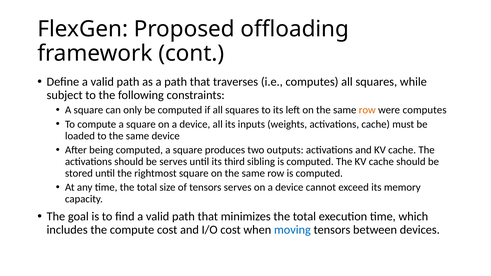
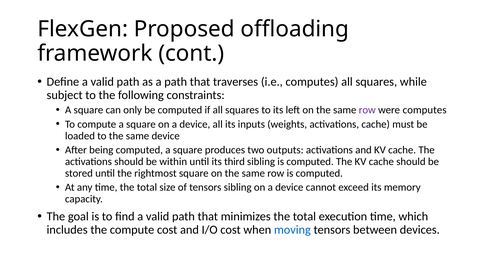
row at (367, 110) colour: orange -> purple
be serves: serves -> within
tensors serves: serves -> sibling
